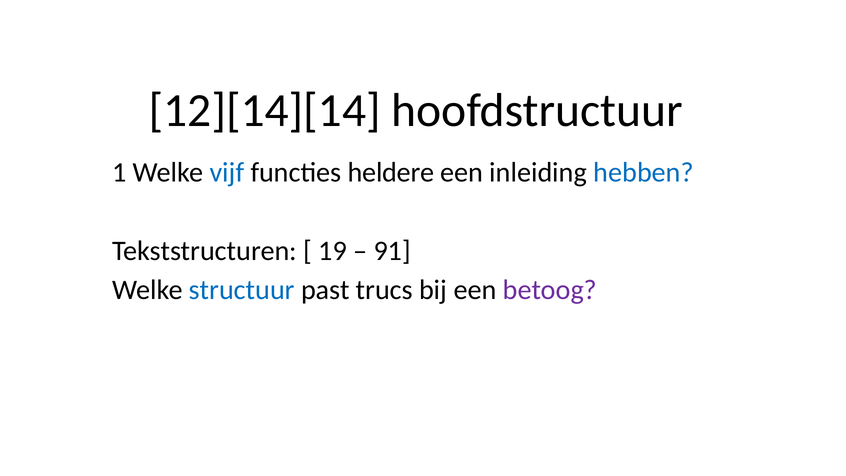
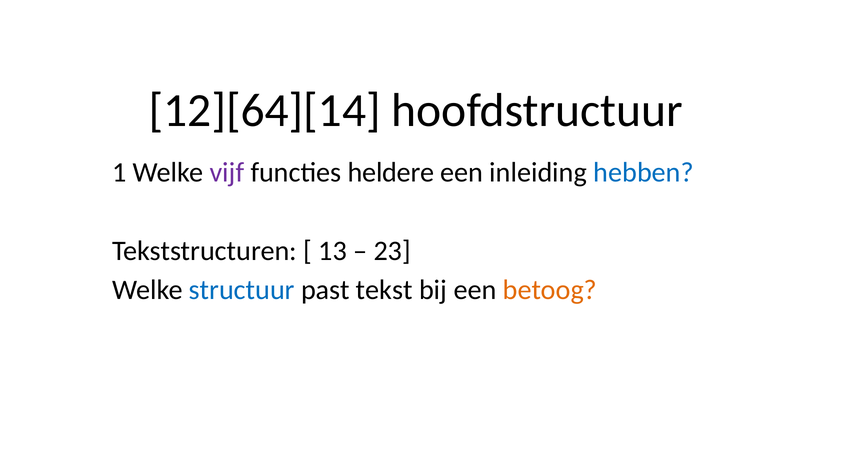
12][14][14: 12][14][14 -> 12][64][14
vijf colour: blue -> purple
19: 19 -> 13
91: 91 -> 23
trucs: trucs -> tekst
betoog colour: purple -> orange
